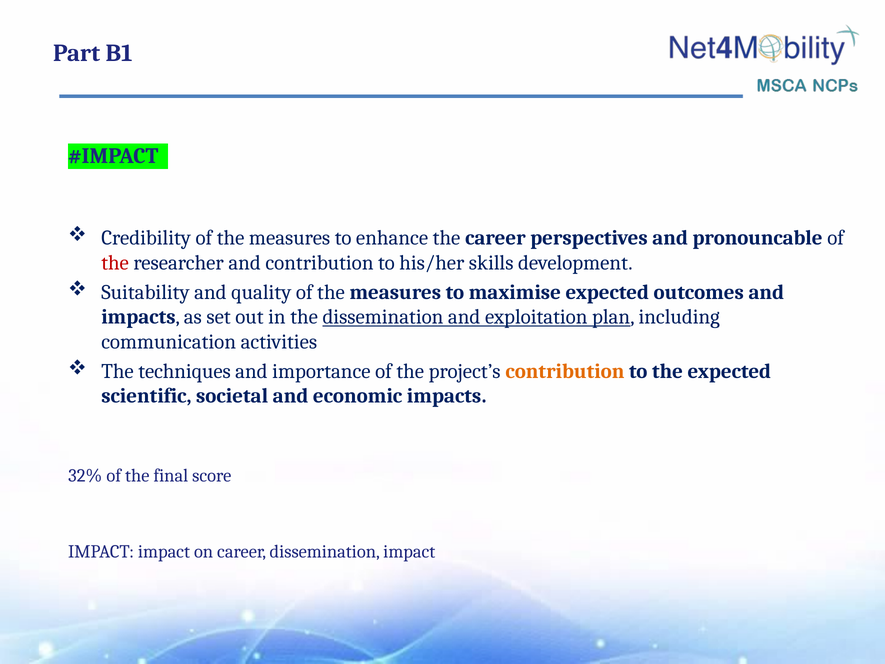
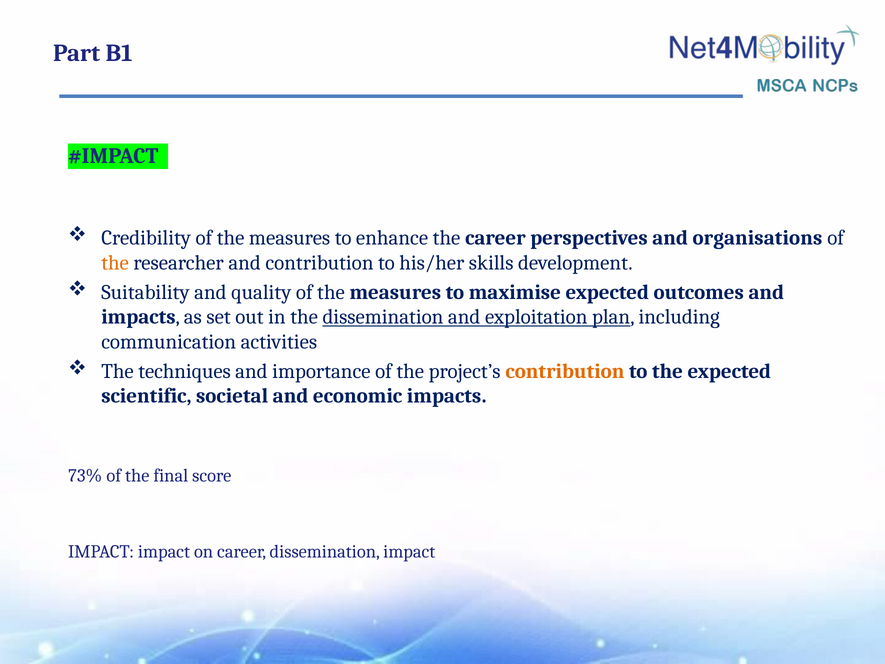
pronouncable: pronouncable -> organisations
the at (115, 263) colour: red -> orange
32%: 32% -> 73%
